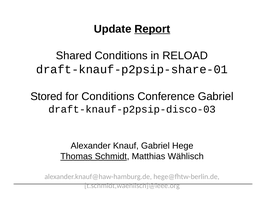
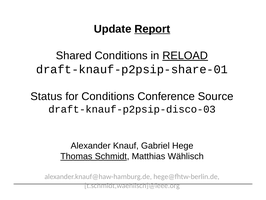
RELOAD underline: none -> present
Stored: Stored -> Status
Conference Gabriel: Gabriel -> Source
